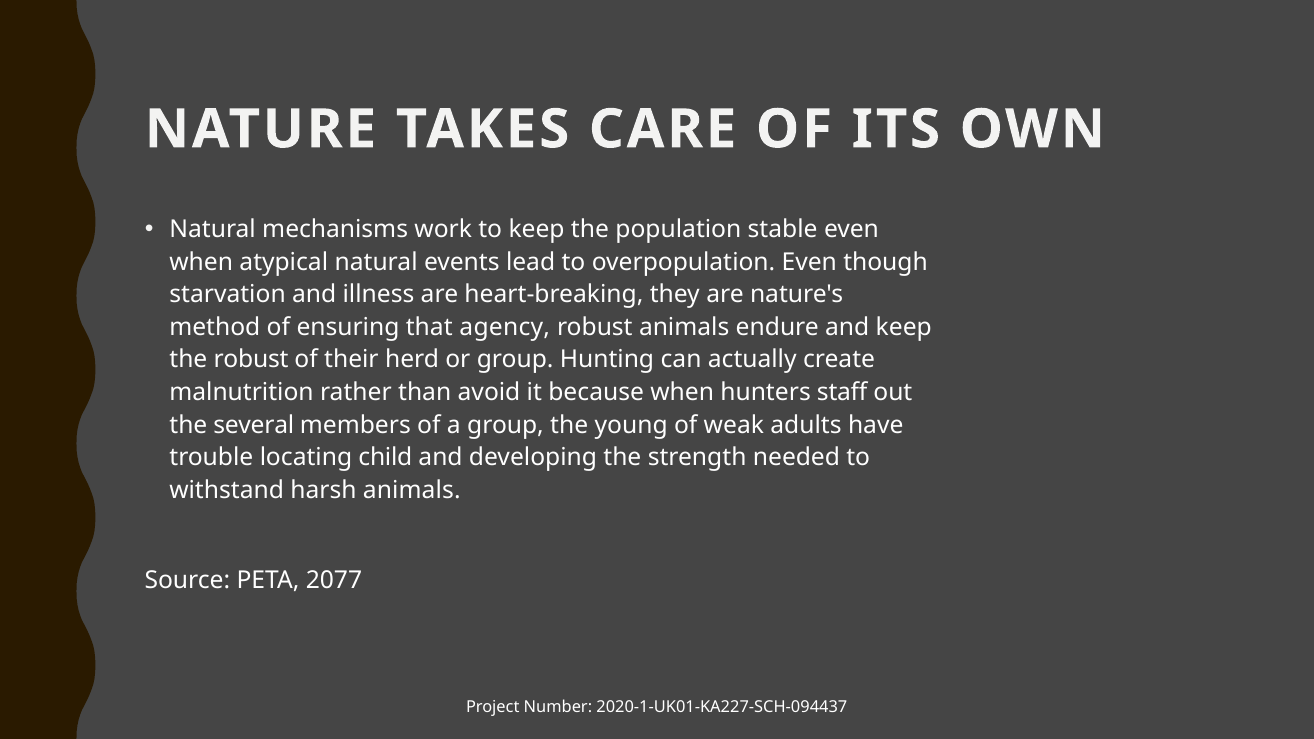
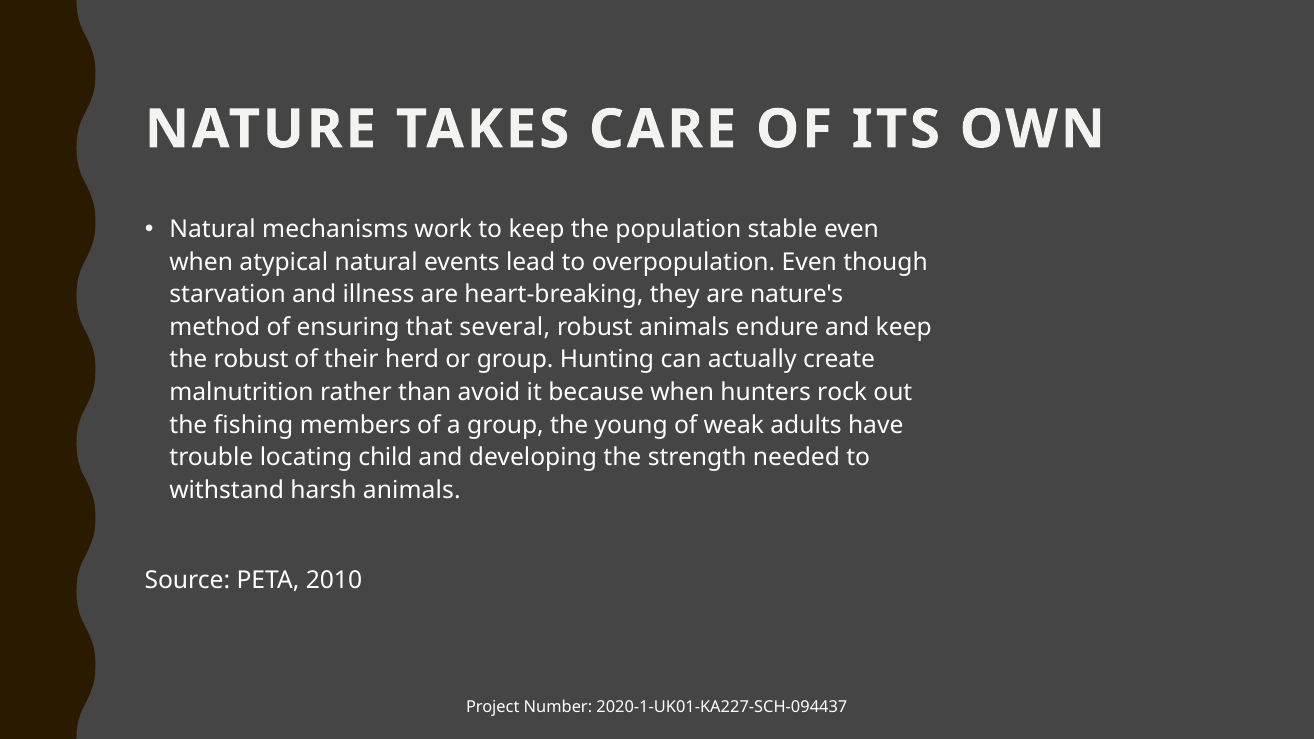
agency: agency -> several
staff: staff -> rock
several: several -> fishing
2077: 2077 -> 2010
